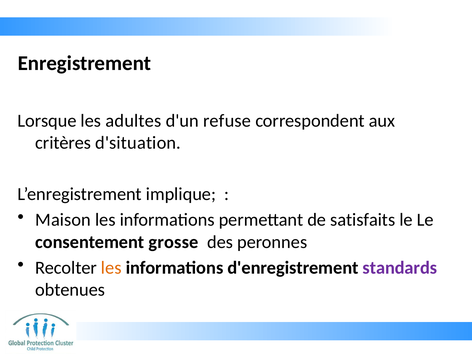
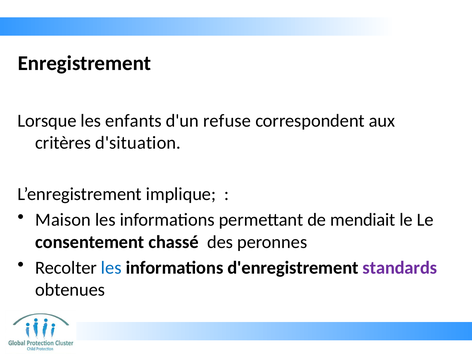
adultes: adultes -> enfants
satisfaits: satisfaits -> mendiait
grosse: grosse -> chassé
les at (111, 268) colour: orange -> blue
